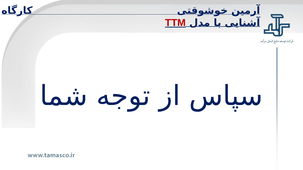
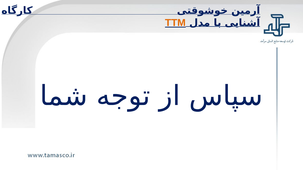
TTM colour: red -> orange
